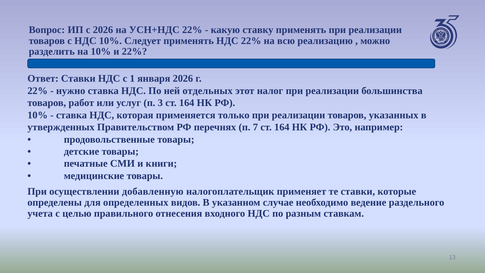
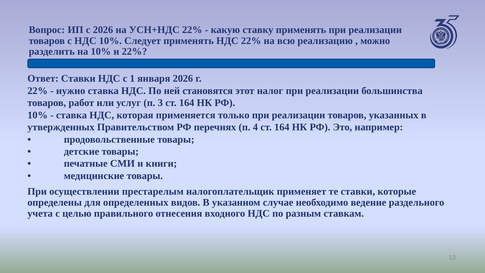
отдельных: отдельных -> становятся
7: 7 -> 4
добавленную: добавленную -> престарелым
